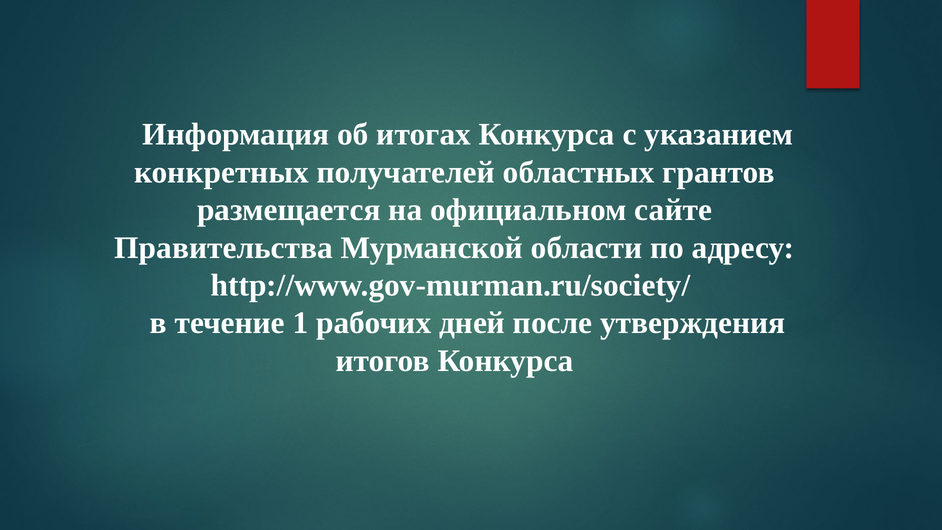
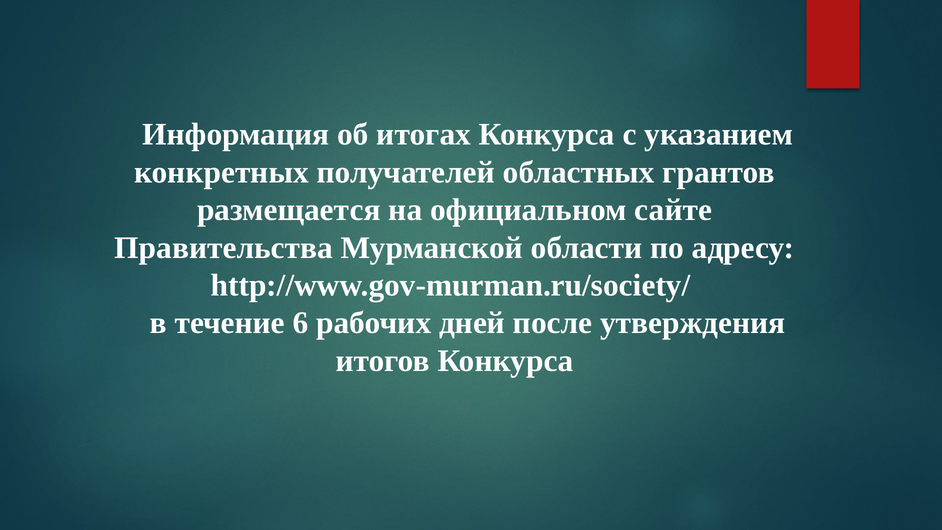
1: 1 -> 6
